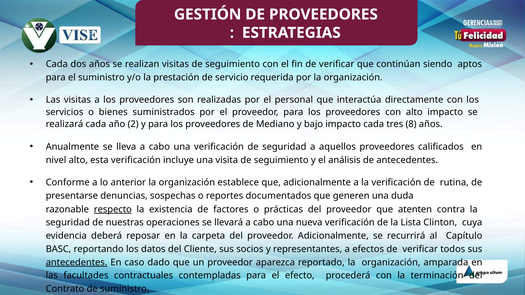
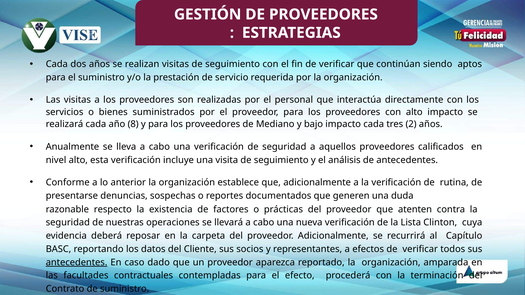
2: 2 -> 8
8: 8 -> 2
respecto underline: present -> none
